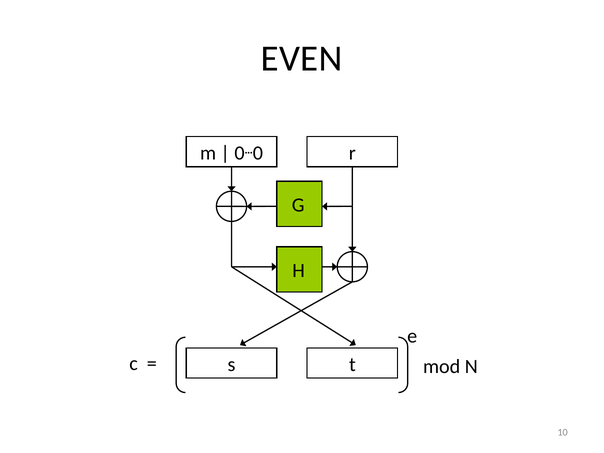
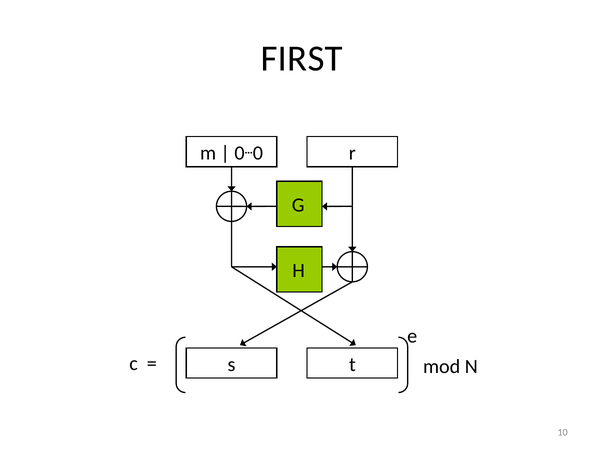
EVEN: EVEN -> FIRST
